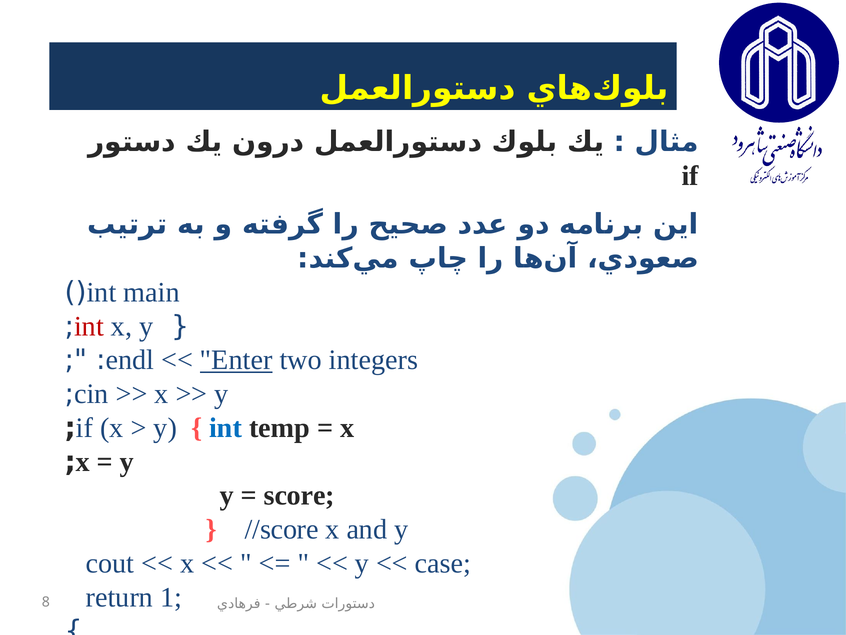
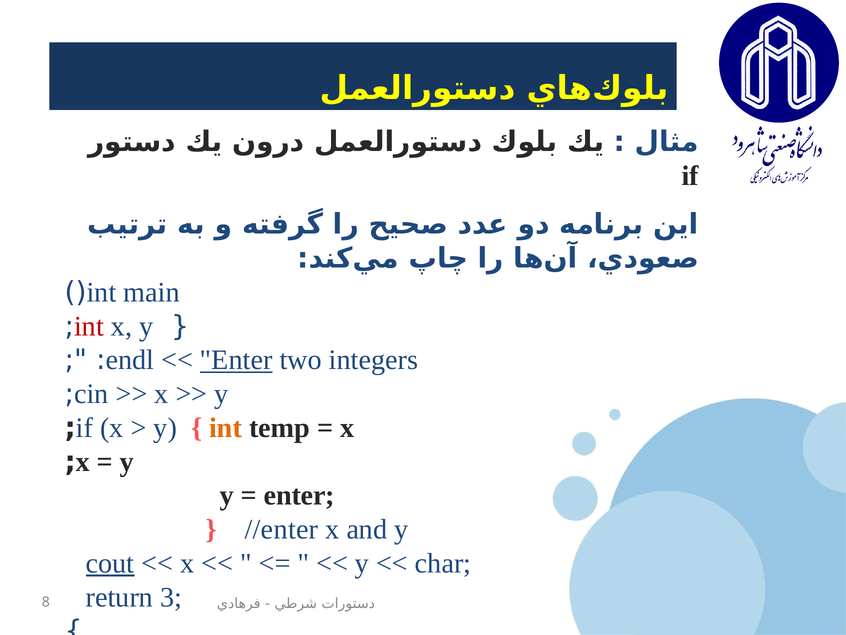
int at (226, 428) colour: blue -> orange
score at (299, 495): score -> enter
//score: //score -> //enter
cout underline: none -> present
case: case -> char
1: 1 -> 3
